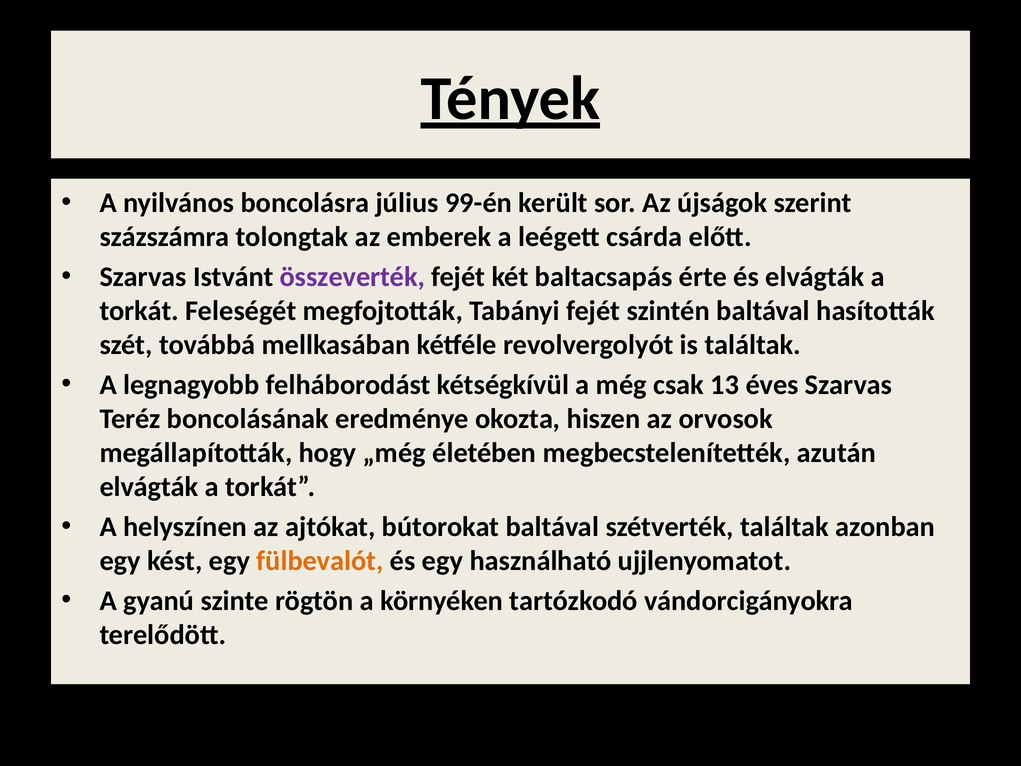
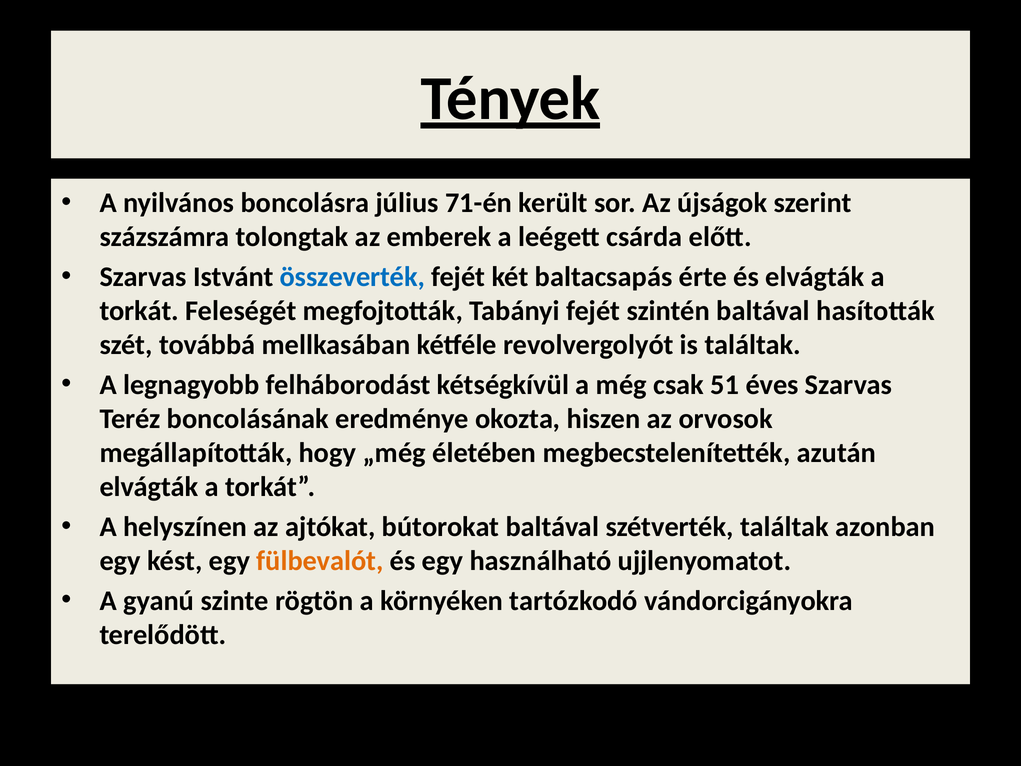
99-én: 99-én -> 71-én
összeverték colour: purple -> blue
13: 13 -> 51
